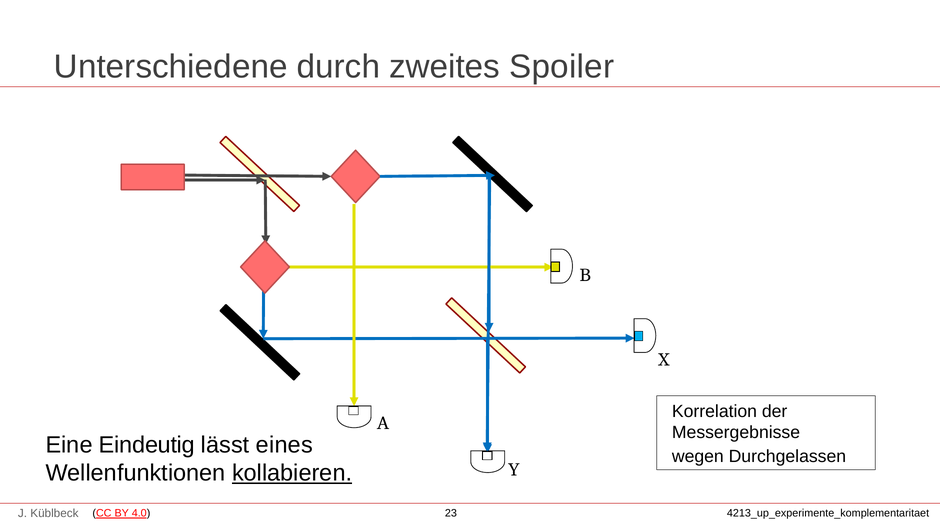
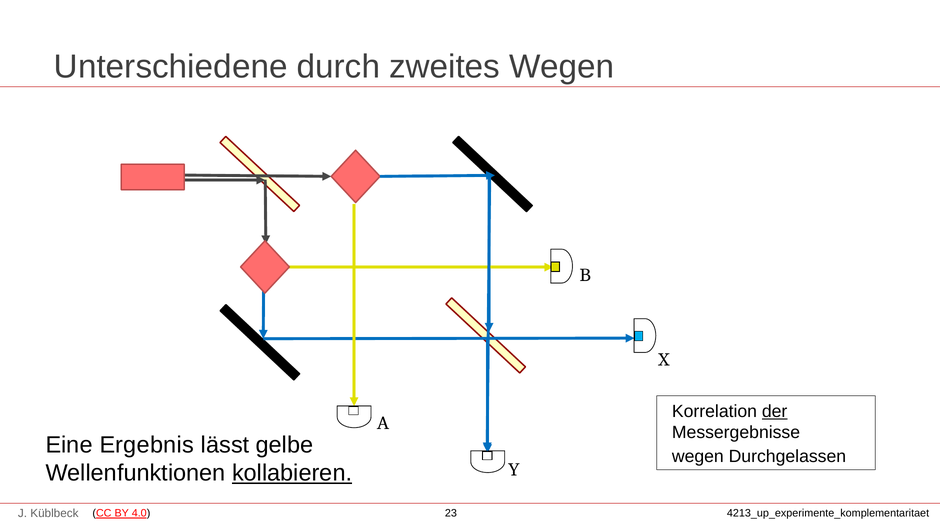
zweites Spoiler: Spoiler -> Wegen
der underline: none -> present
Eindeutig: Eindeutig -> Ergebnis
eines: eines -> gelbe
